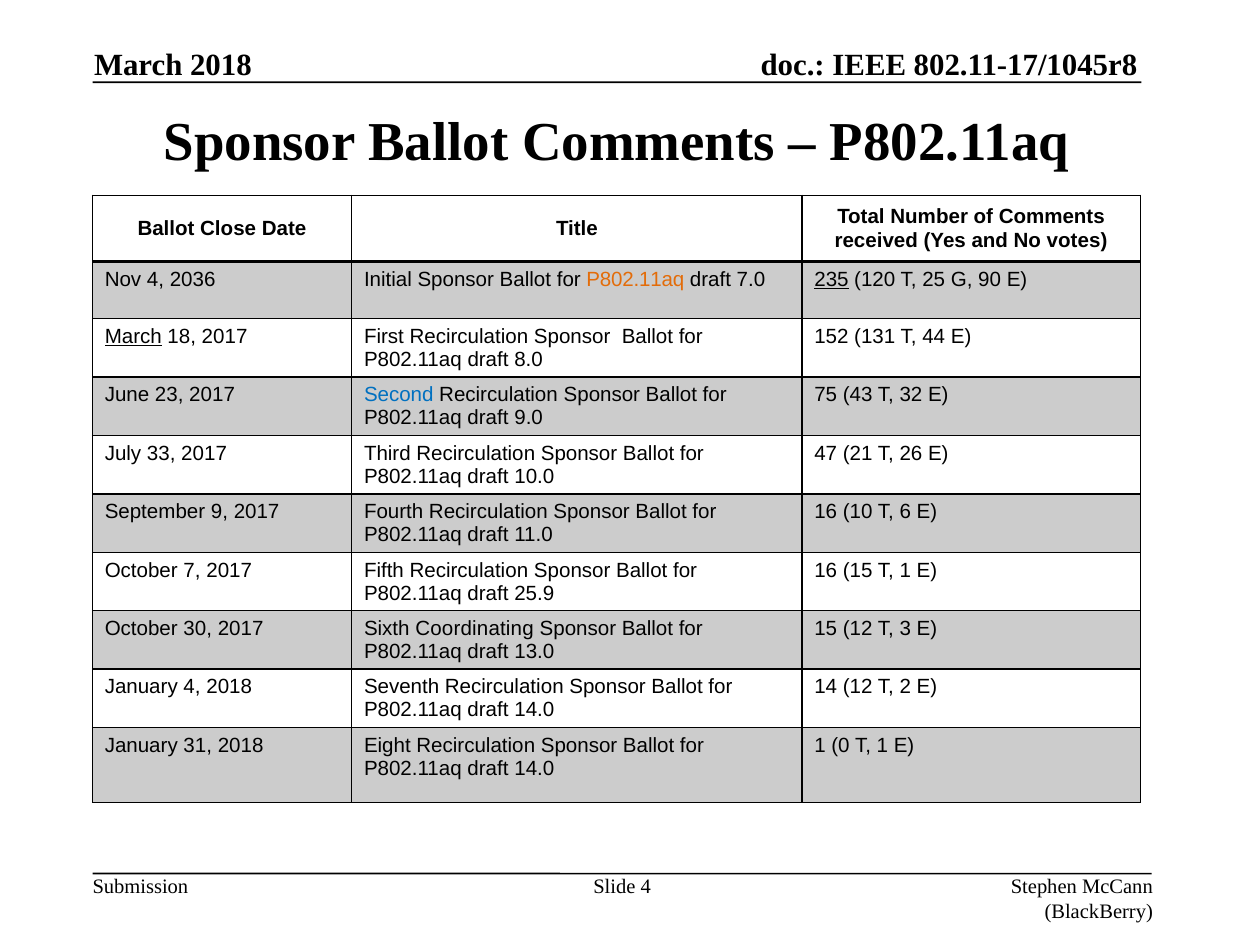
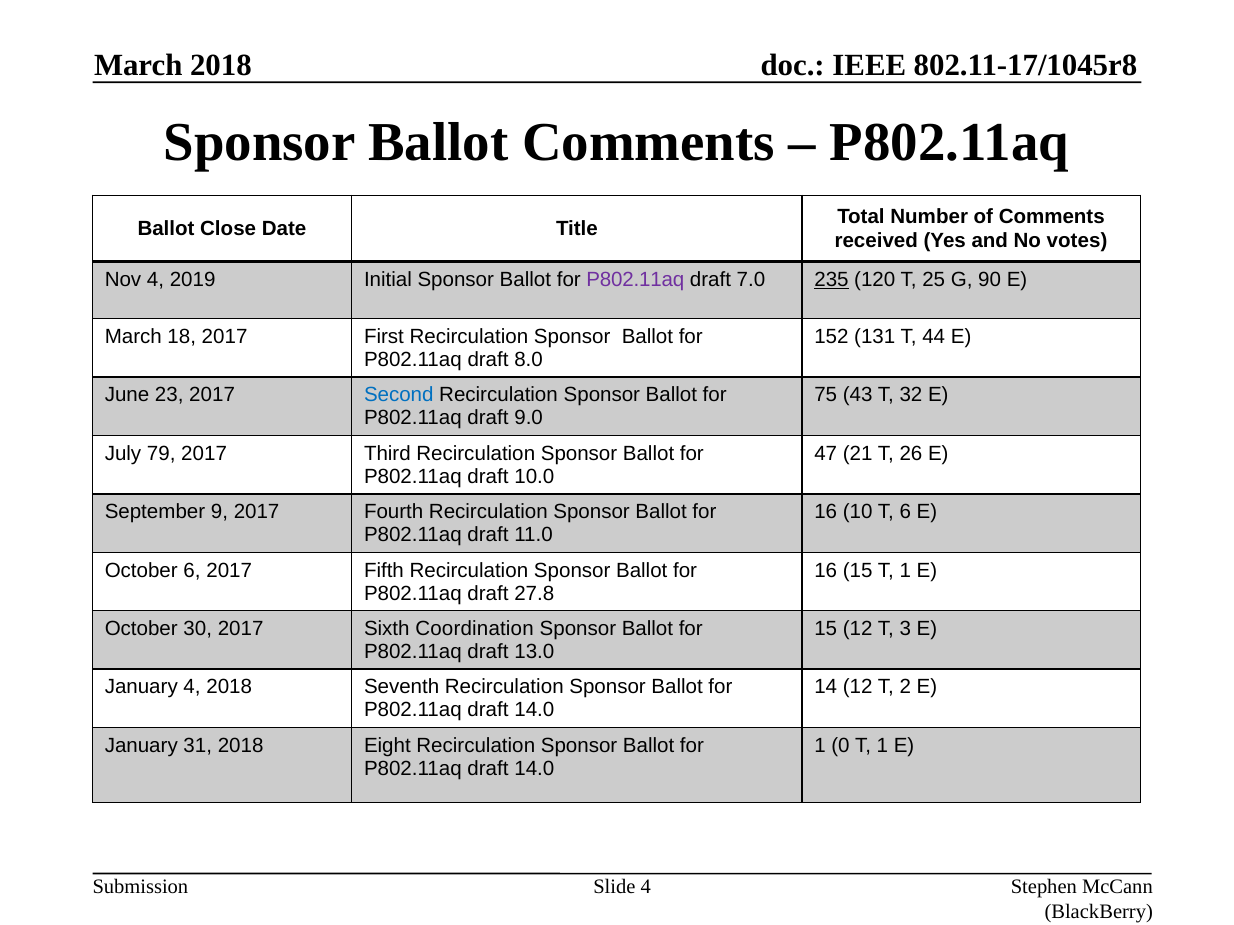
2036: 2036 -> 2019
P802.11aq at (635, 280) colour: orange -> purple
March at (133, 337) underline: present -> none
33: 33 -> 79
October 7: 7 -> 6
25.9: 25.9 -> 27.8
Coordinating: Coordinating -> Coordination
